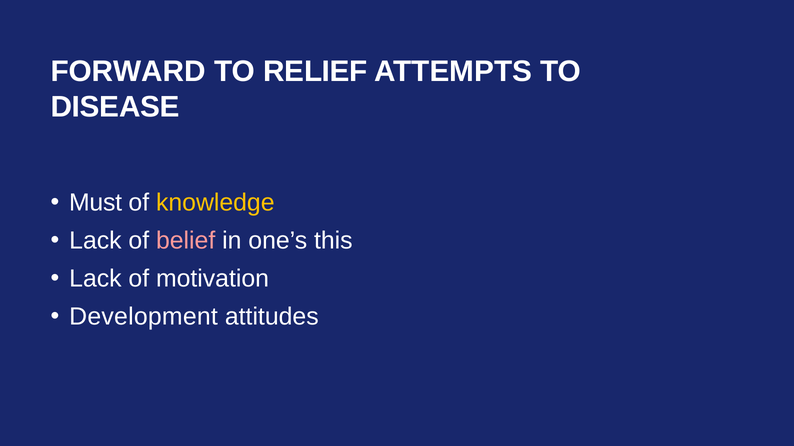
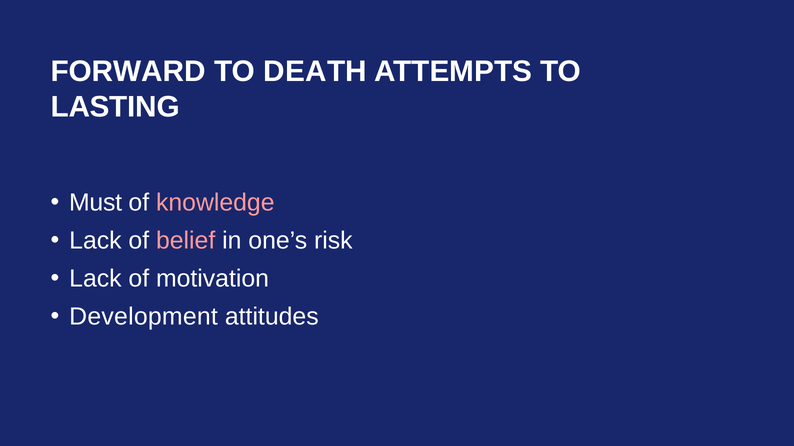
RELIEF: RELIEF -> DEATH
DISEASE: DISEASE -> LASTING
knowledge colour: yellow -> pink
this: this -> risk
